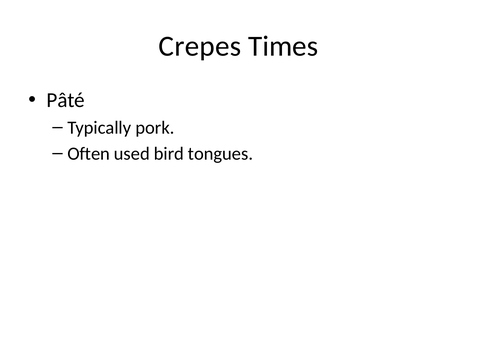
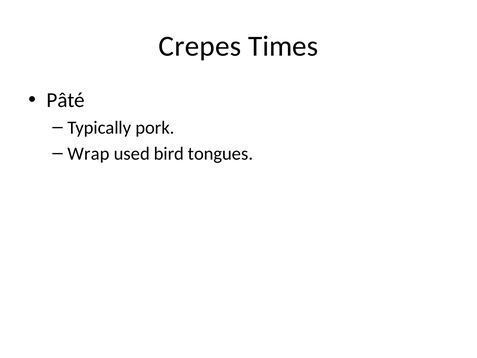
Often: Often -> Wrap
